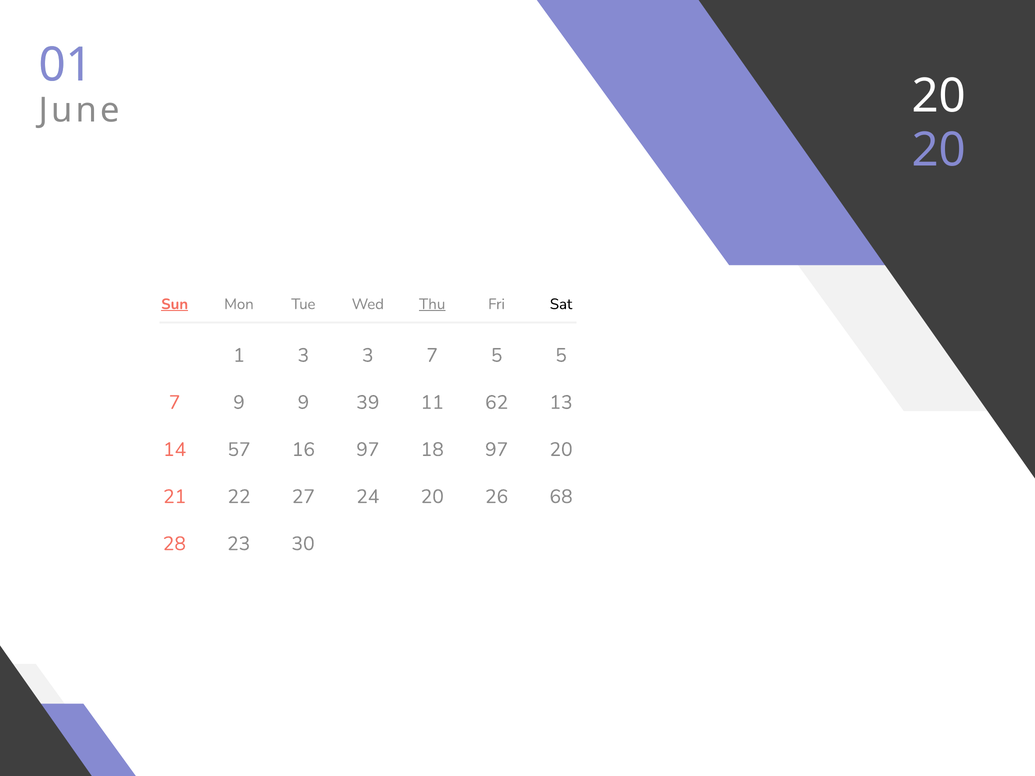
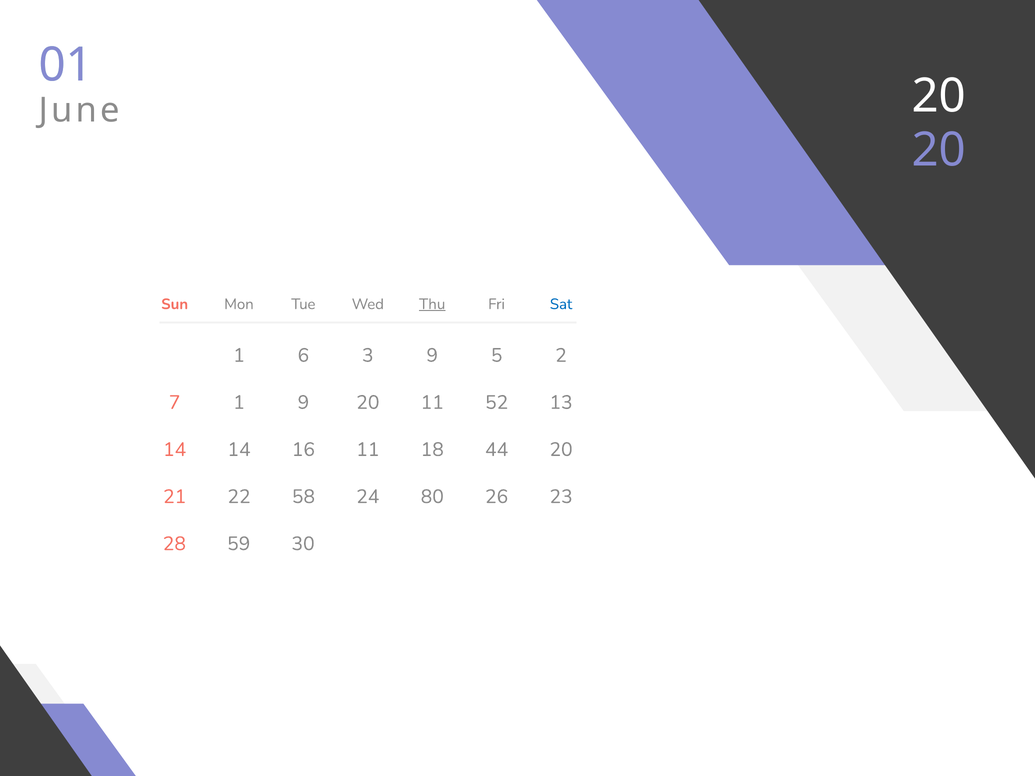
Sun underline: present -> none
Sat colour: black -> blue
1 3: 3 -> 6
3 7: 7 -> 9
5 5: 5 -> 2
7 9: 9 -> 1
9 39: 39 -> 20
62: 62 -> 52
14 57: 57 -> 14
16 97: 97 -> 11
18 97: 97 -> 44
27: 27 -> 58
24 20: 20 -> 80
68: 68 -> 23
23: 23 -> 59
